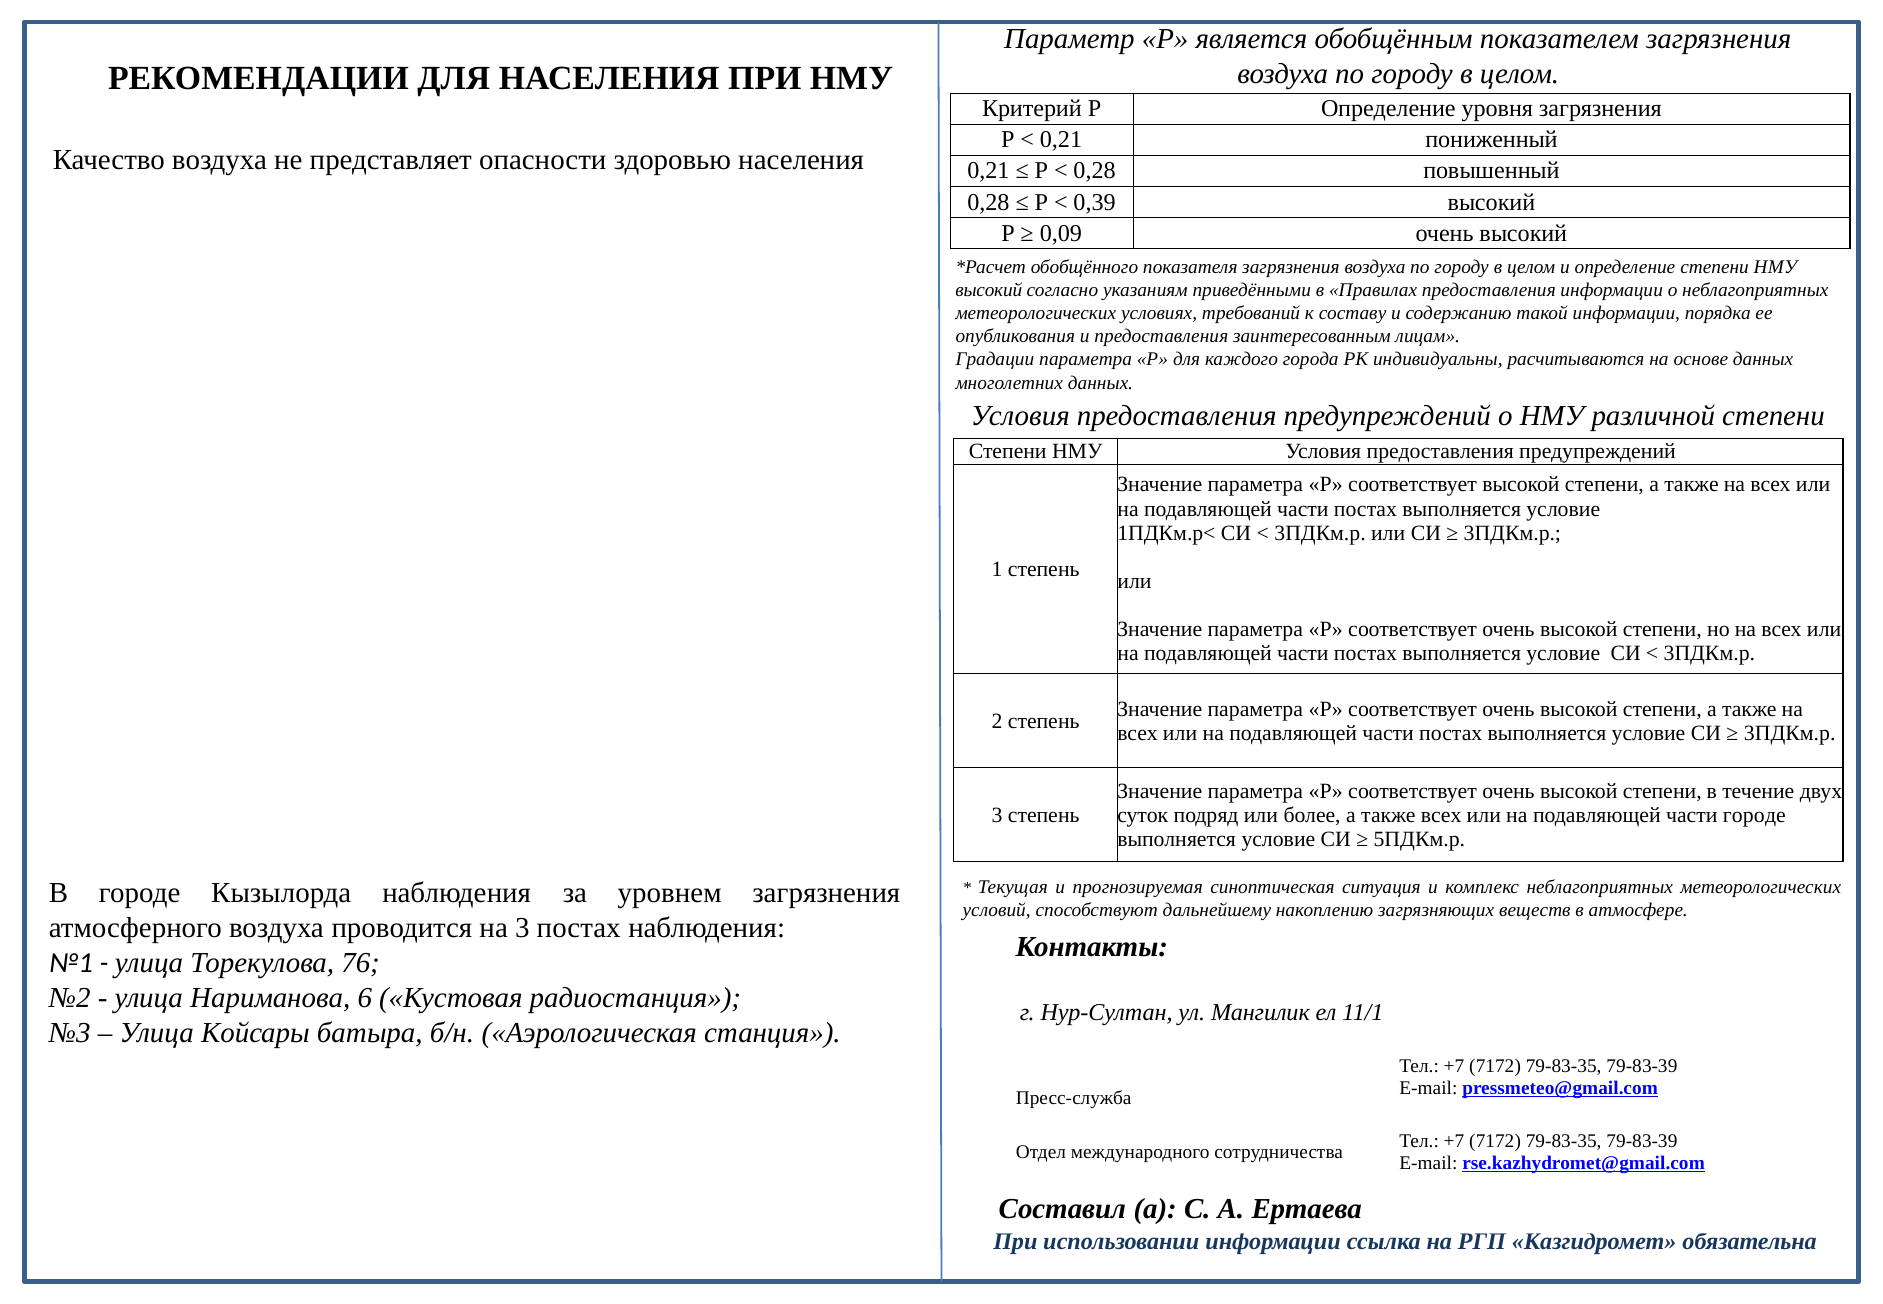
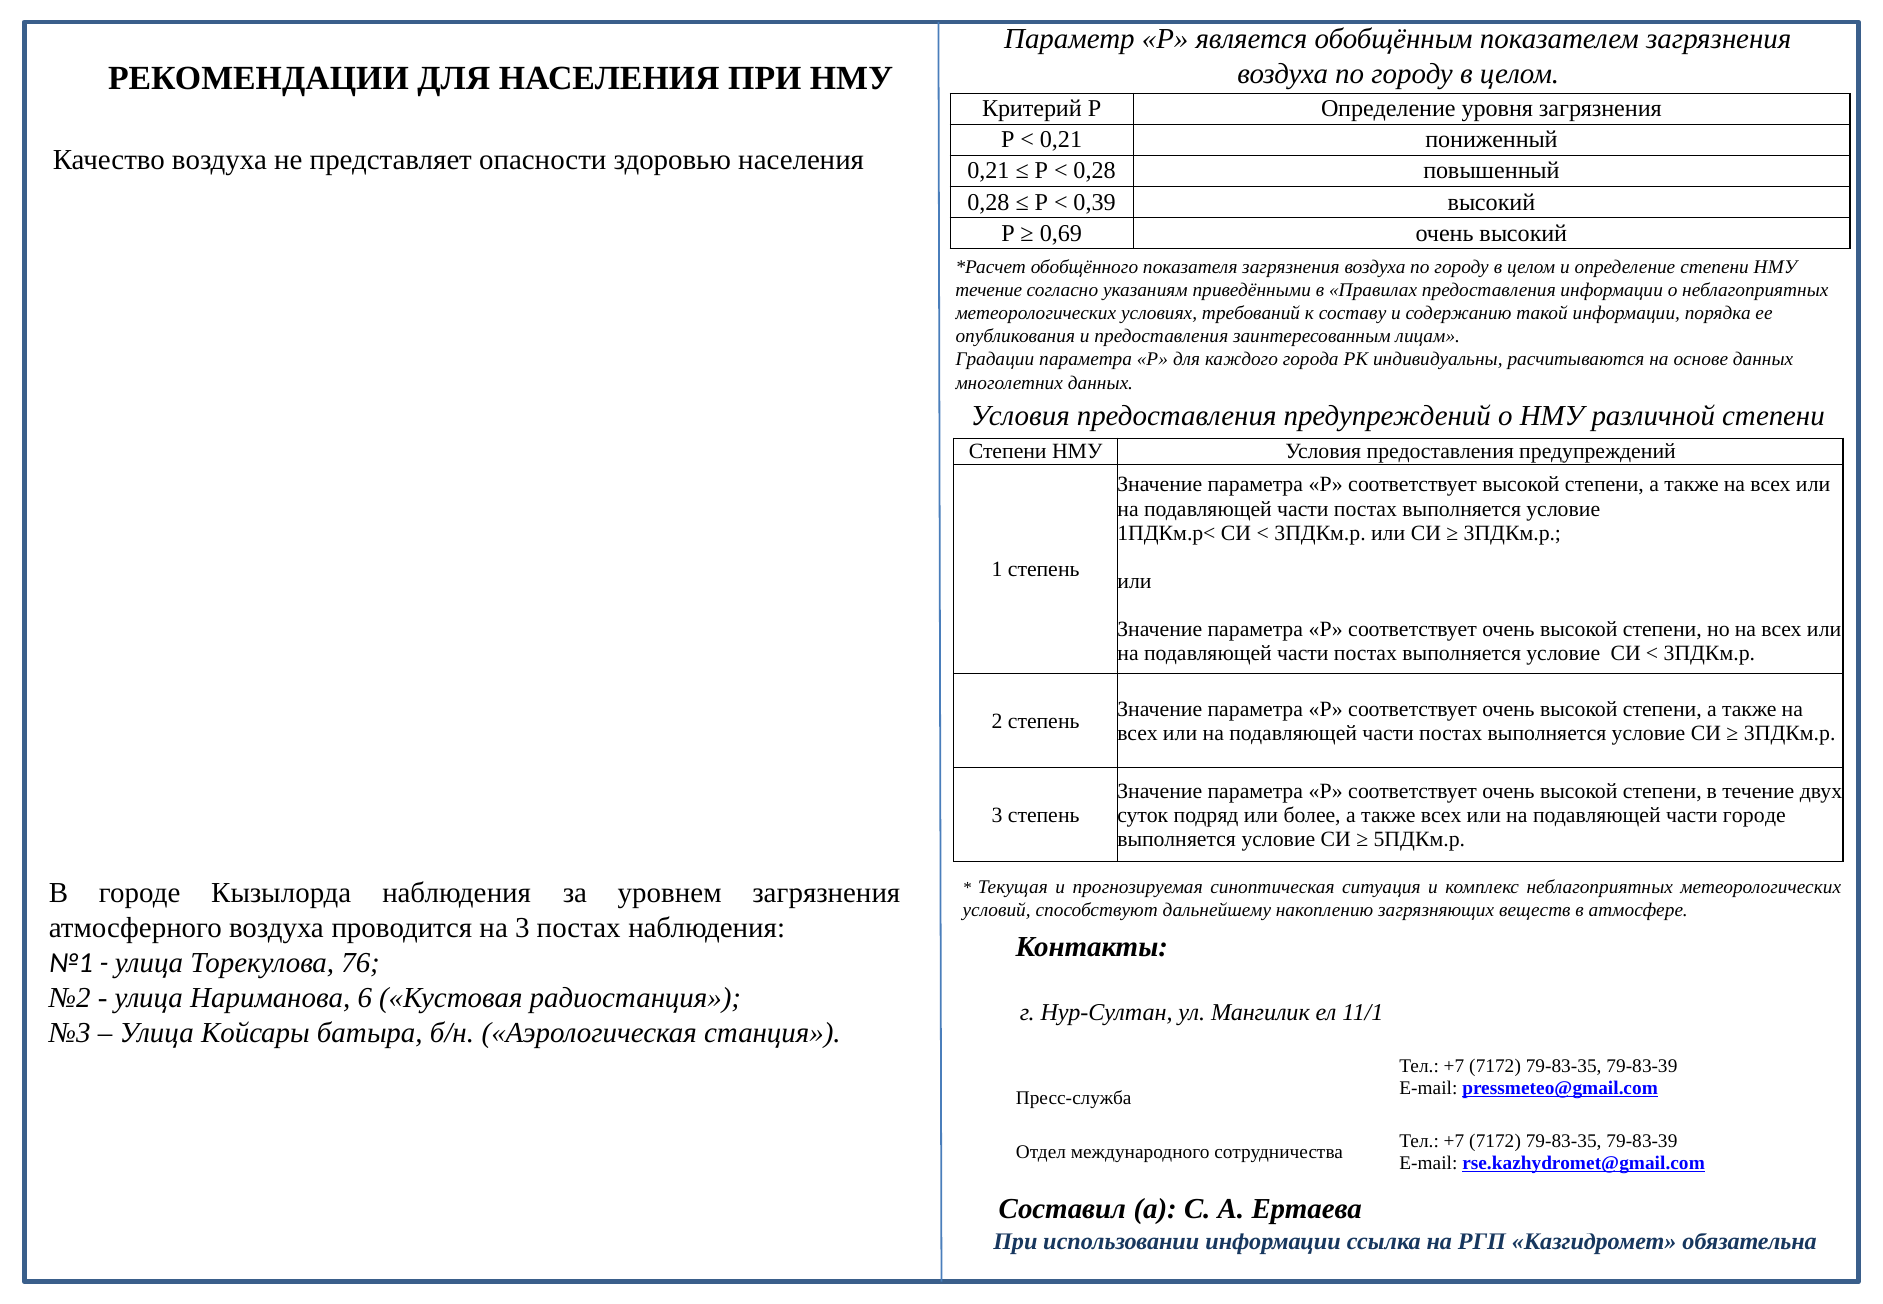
0,09: 0,09 -> 0,69
высокий at (989, 290): высокий -> течение
